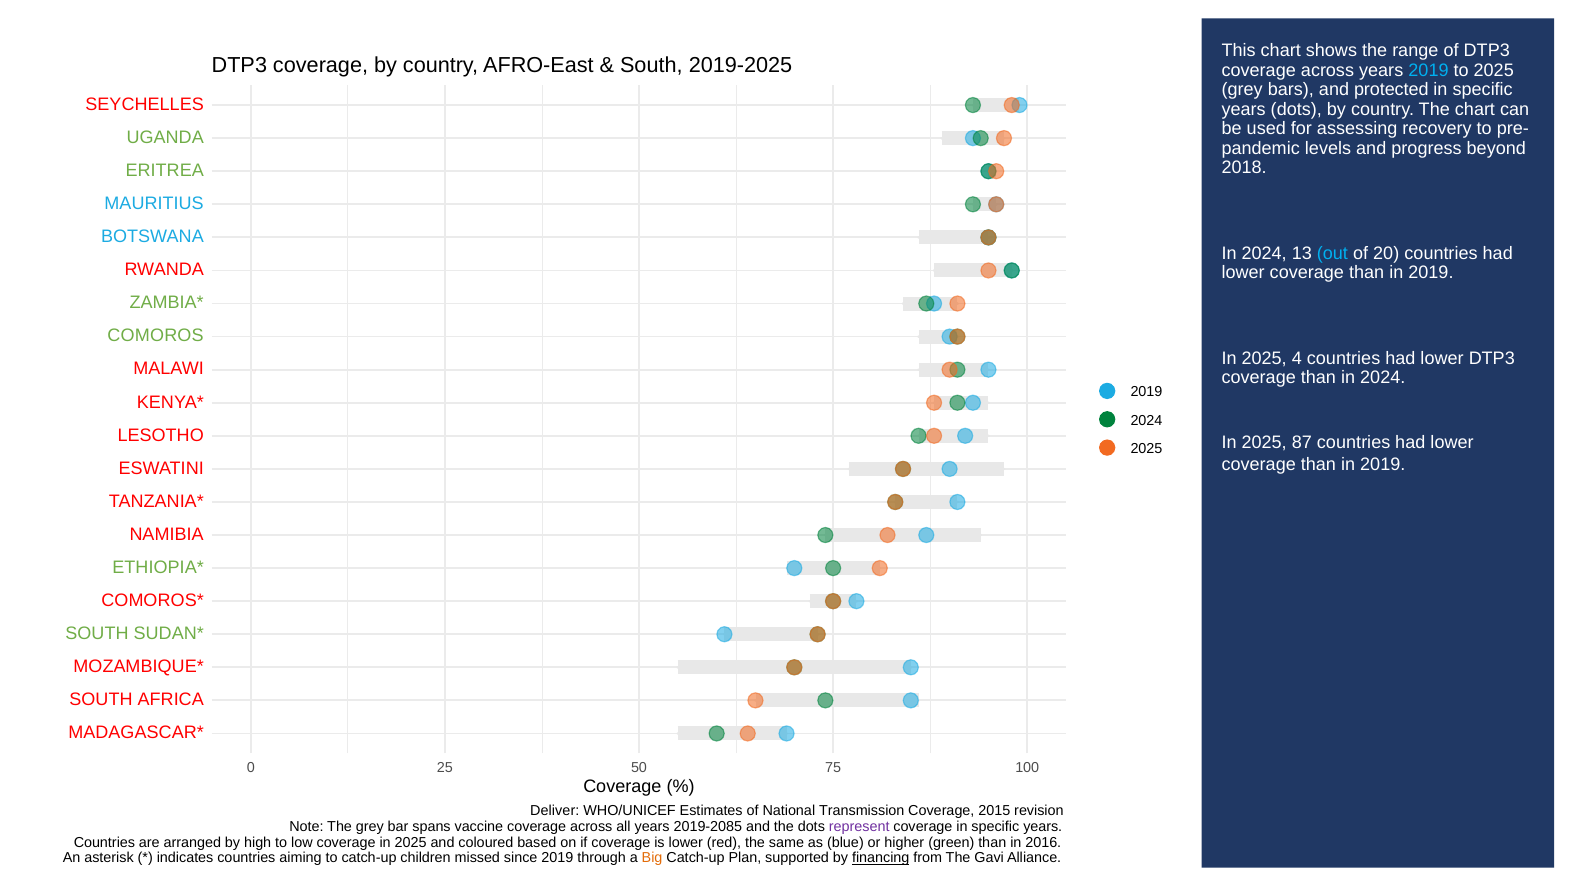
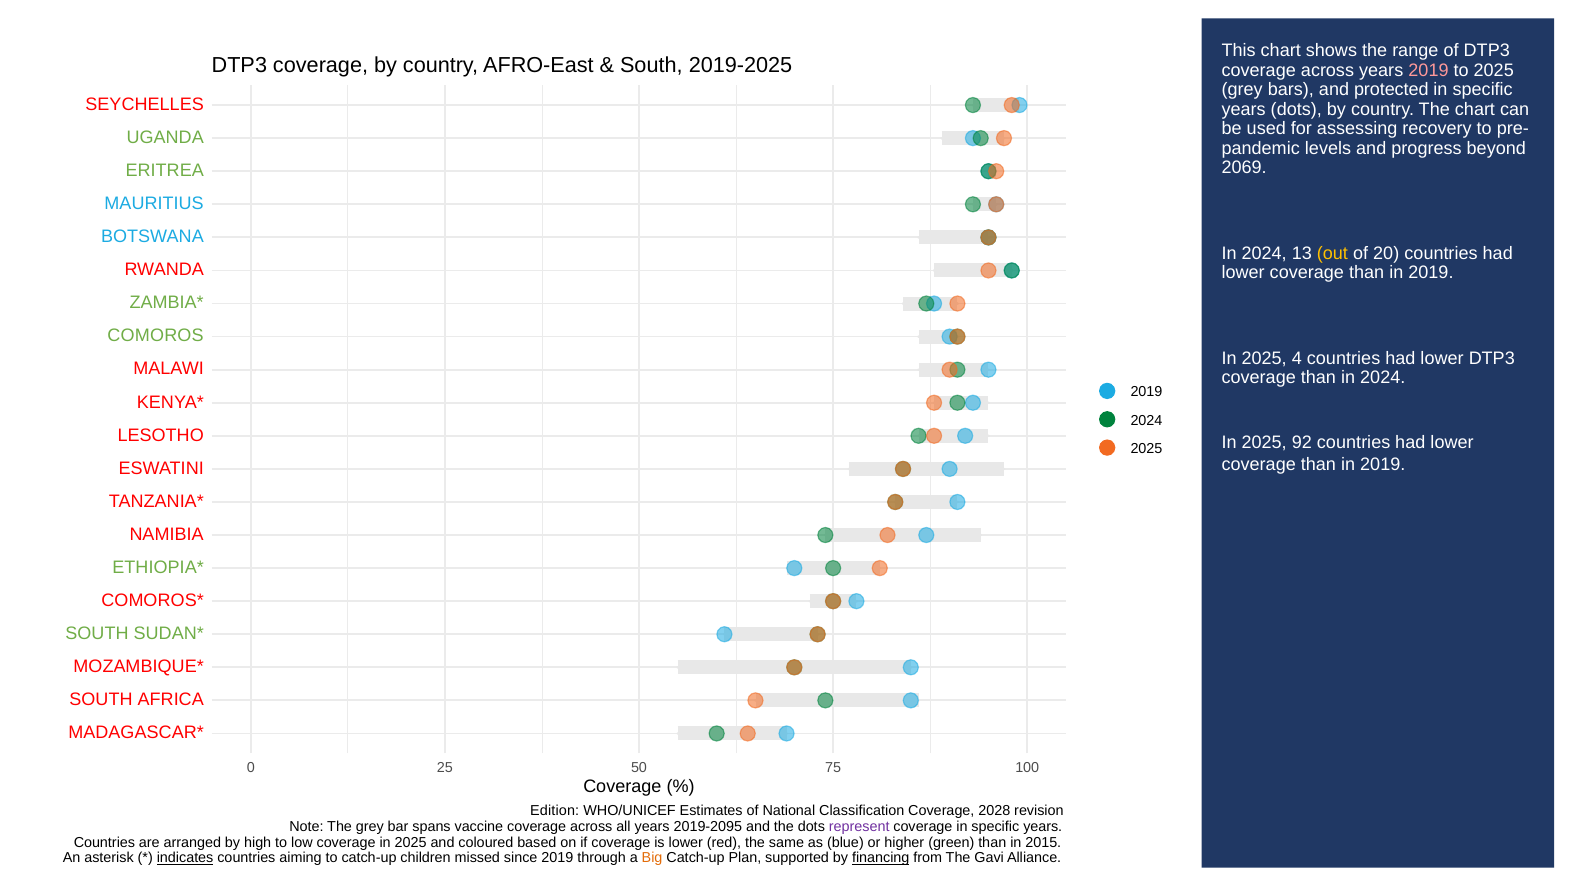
2019 at (1429, 70) colour: light blue -> pink
2018: 2018 -> 2069
out colour: light blue -> yellow
87: 87 -> 92
Deliver: Deliver -> Edition
Transmission: Transmission -> Classification
2015: 2015 -> 2028
2019-2085: 2019-2085 -> 2019-2095
2016: 2016 -> 2015
indicates underline: none -> present
